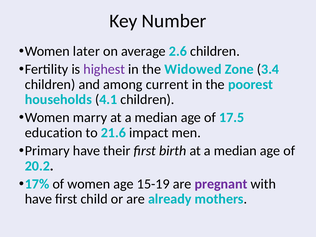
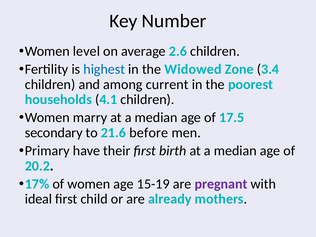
later: later -> level
highest colour: purple -> blue
education: education -> secondary
impact: impact -> before
have at (38, 199): have -> ideal
